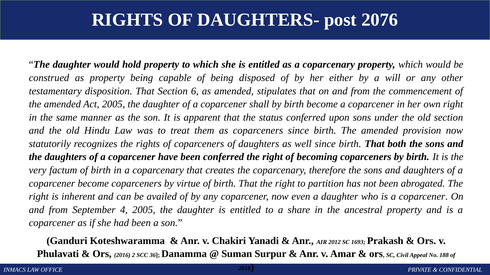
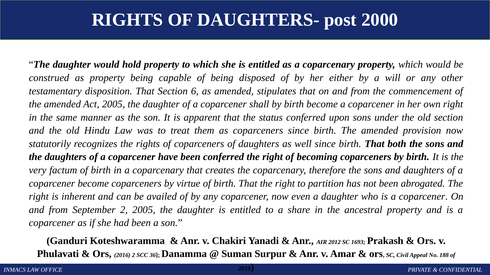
2076: 2076 -> 2000
September 4: 4 -> 2
